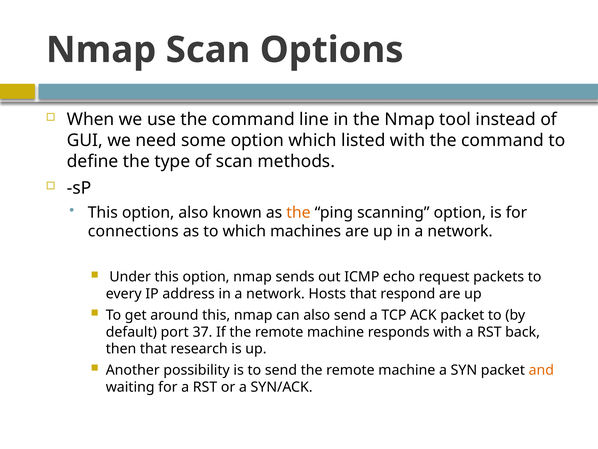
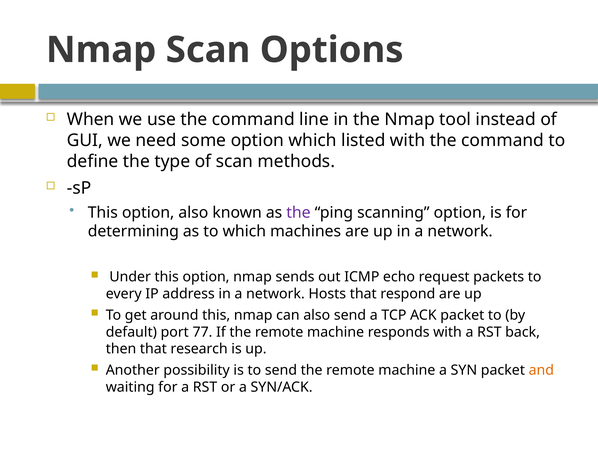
the at (298, 212) colour: orange -> purple
connections: connections -> determining
37: 37 -> 77
